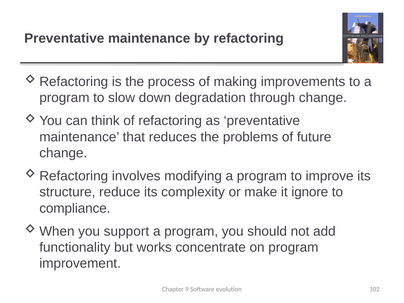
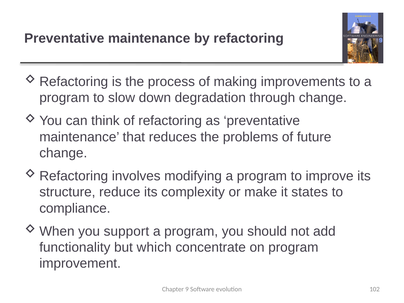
ignore: ignore -> states
works: works -> which
